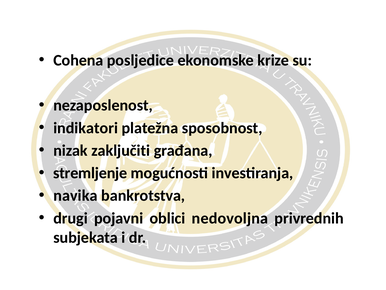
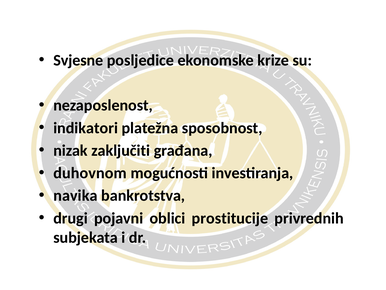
Cohena: Cohena -> Svjesne
stremljenje: stremljenje -> duhovnom
nedovoljna: nedovoljna -> prostitucije
